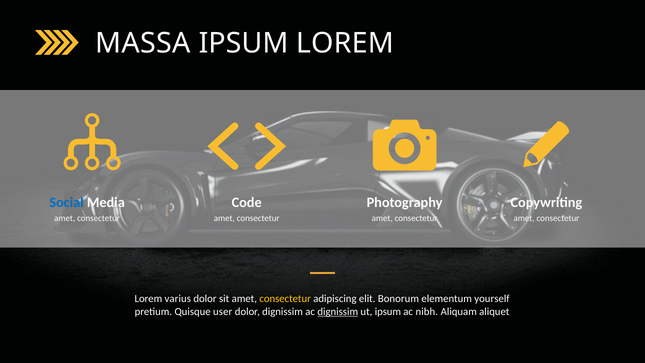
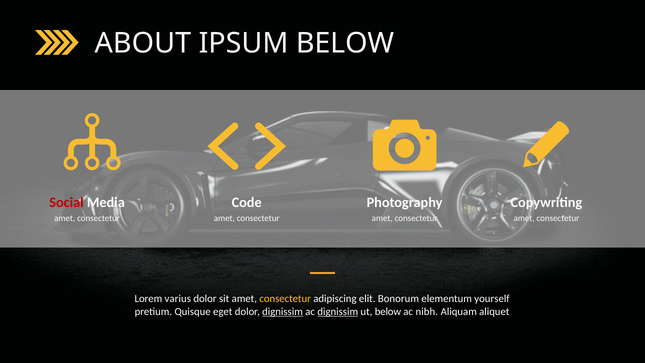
MASSA: MASSA -> ABOUT
IPSUM LOREM: LOREM -> BELOW
Social colour: blue -> red
user: user -> eget
dignissim at (283, 311) underline: none -> present
ut ipsum: ipsum -> below
